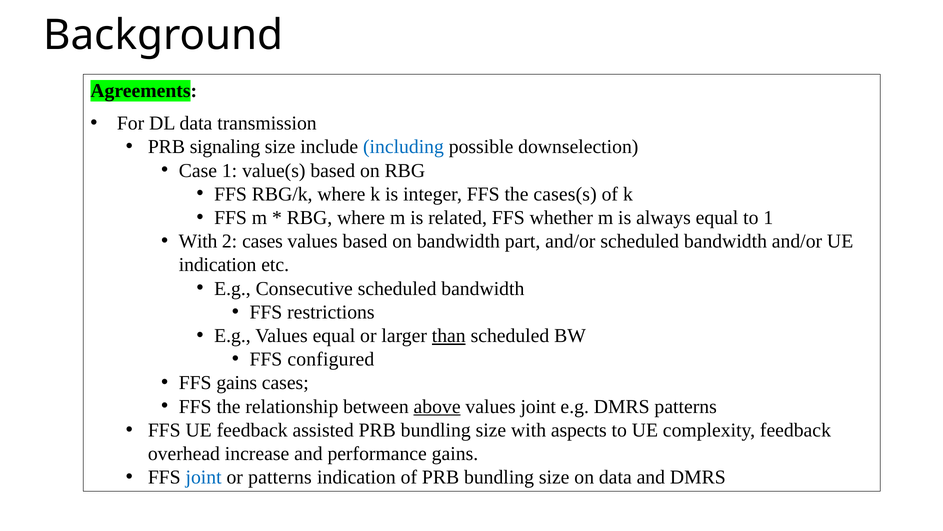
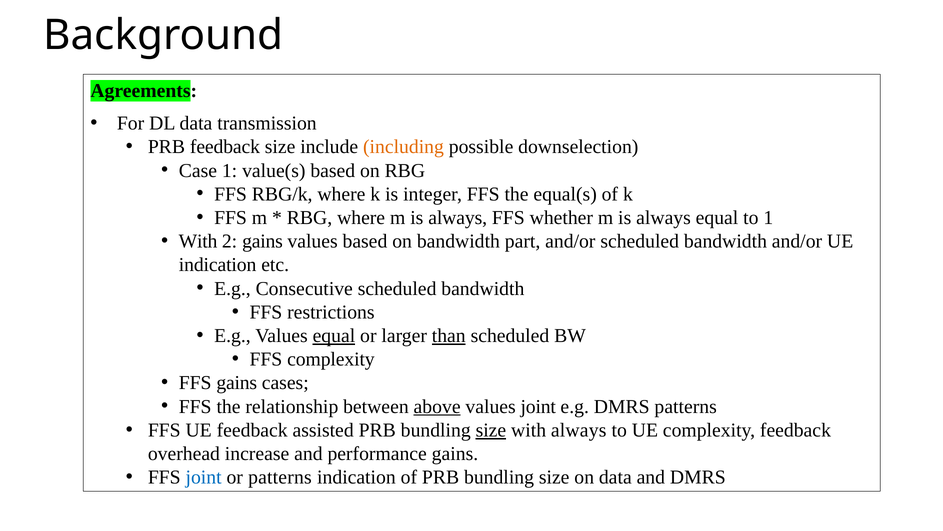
PRB signaling: signaling -> feedback
including colour: blue -> orange
cases(s: cases(s -> equal(s
where m is related: related -> always
2 cases: cases -> gains
equal at (334, 335) underline: none -> present
FFS configured: configured -> complexity
size at (491, 430) underline: none -> present
with aspects: aspects -> always
